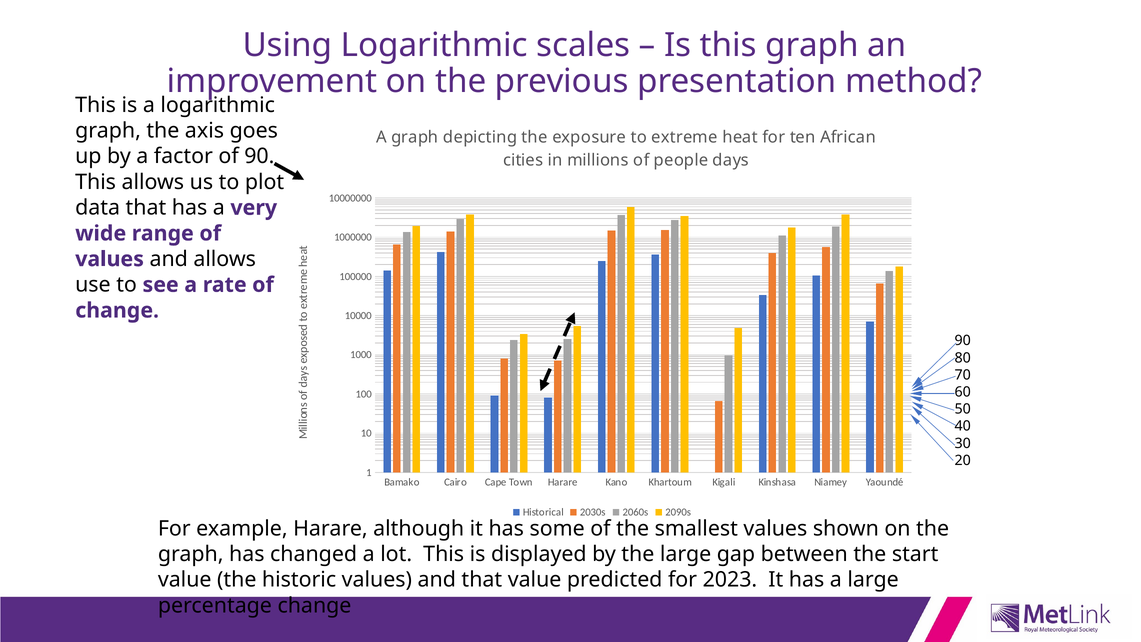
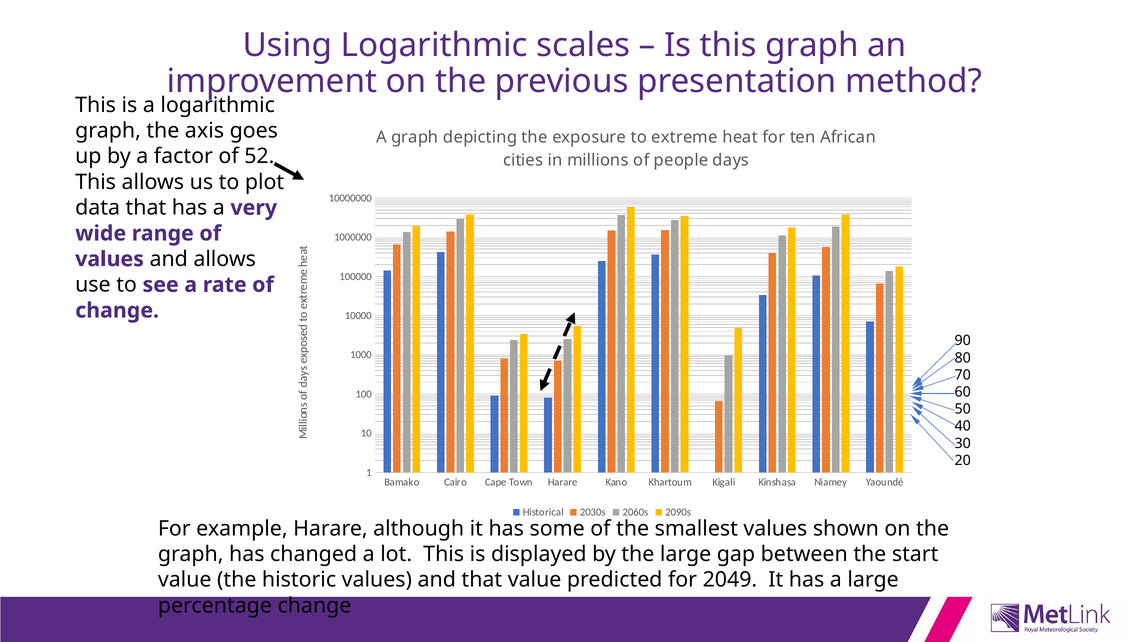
of 90: 90 -> 52
2023: 2023 -> 2049
